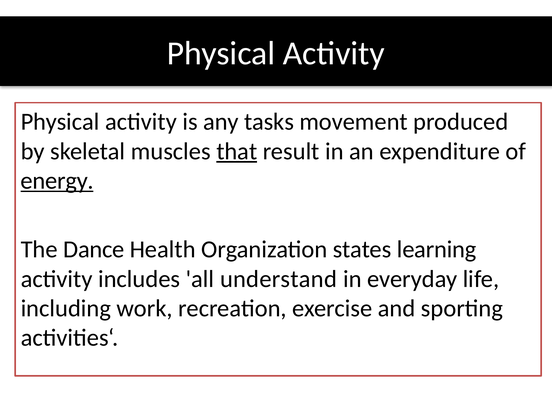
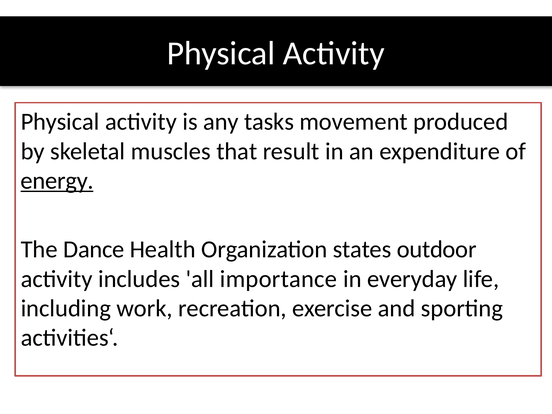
that underline: present -> none
learning: learning -> outdoor
understand: understand -> importance
